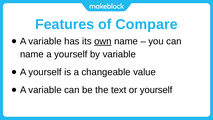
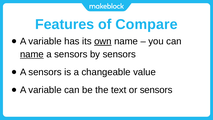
name at (32, 54) underline: none -> present
yourself at (71, 54): yourself -> sensors
by variable: variable -> sensors
yourself at (45, 72): yourself -> sensors
or yourself: yourself -> sensors
